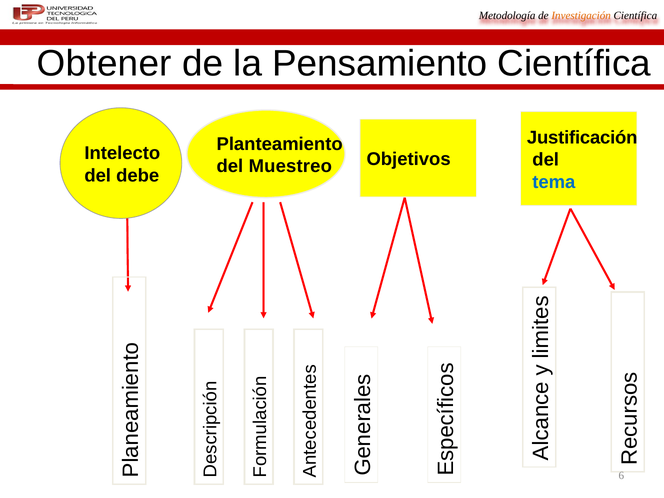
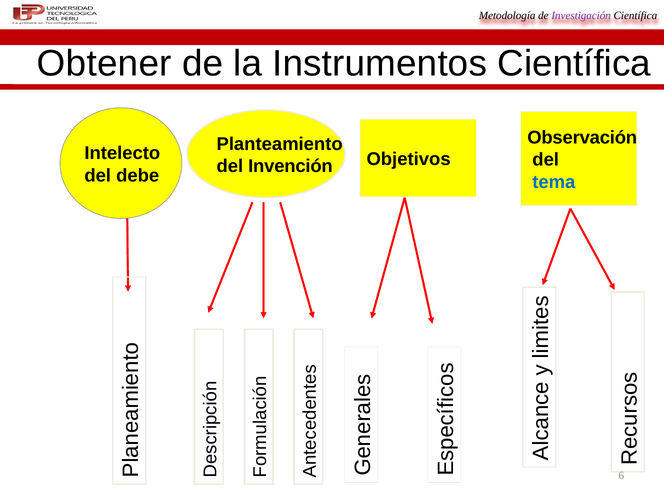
Investigación colour: orange -> purple
Pensamiento: Pensamiento -> Instrumentos
Justificación: Justificación -> Observación
Muestreo: Muestreo -> Invención
